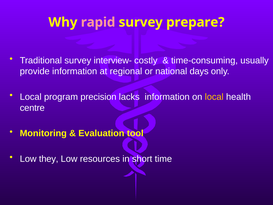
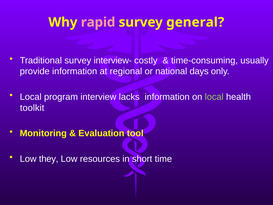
prepare: prepare -> general
precision: precision -> interview
local at (214, 97) colour: yellow -> light green
centre: centre -> toolkit
